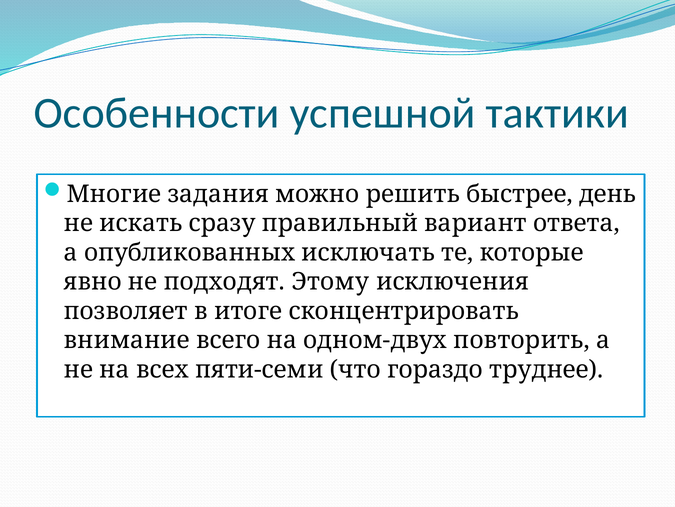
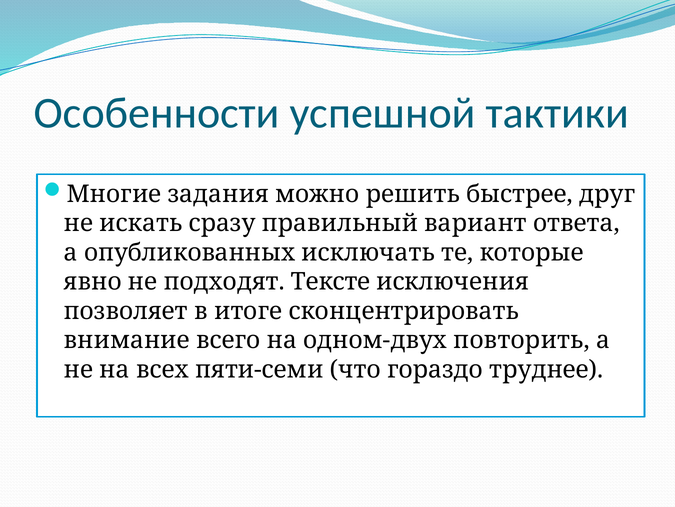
день: день -> друг
Этому: Этому -> Тексте
